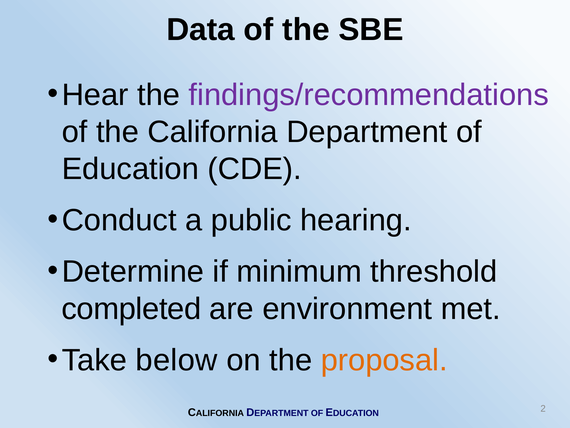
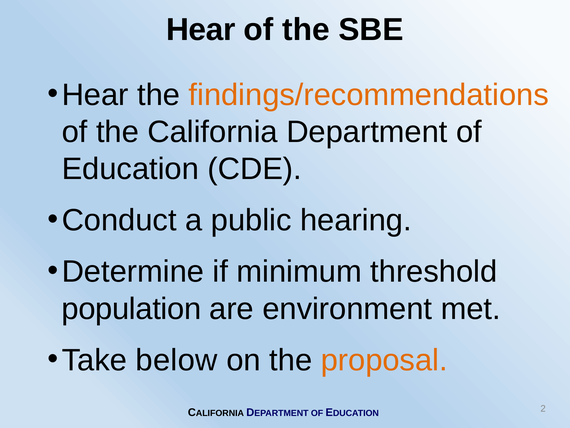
Data at (201, 30): Data -> Hear
findings/recommendations colour: purple -> orange
completed: completed -> population
